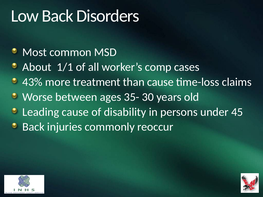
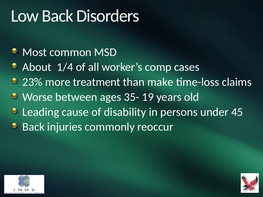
1/1: 1/1 -> 1/4
43%: 43% -> 23%
than cause: cause -> make
30: 30 -> 19
